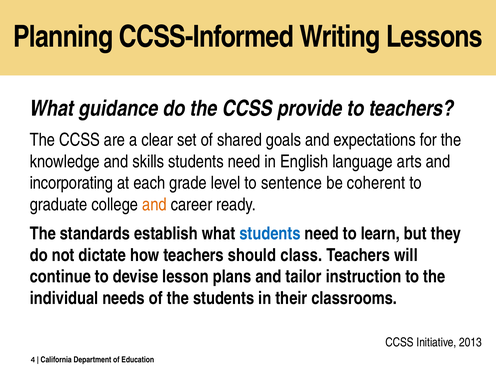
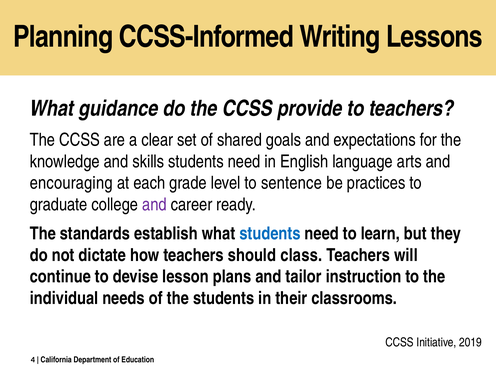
incorporating: incorporating -> encouraging
coherent: coherent -> practices
and at (154, 204) colour: orange -> purple
2013: 2013 -> 2019
